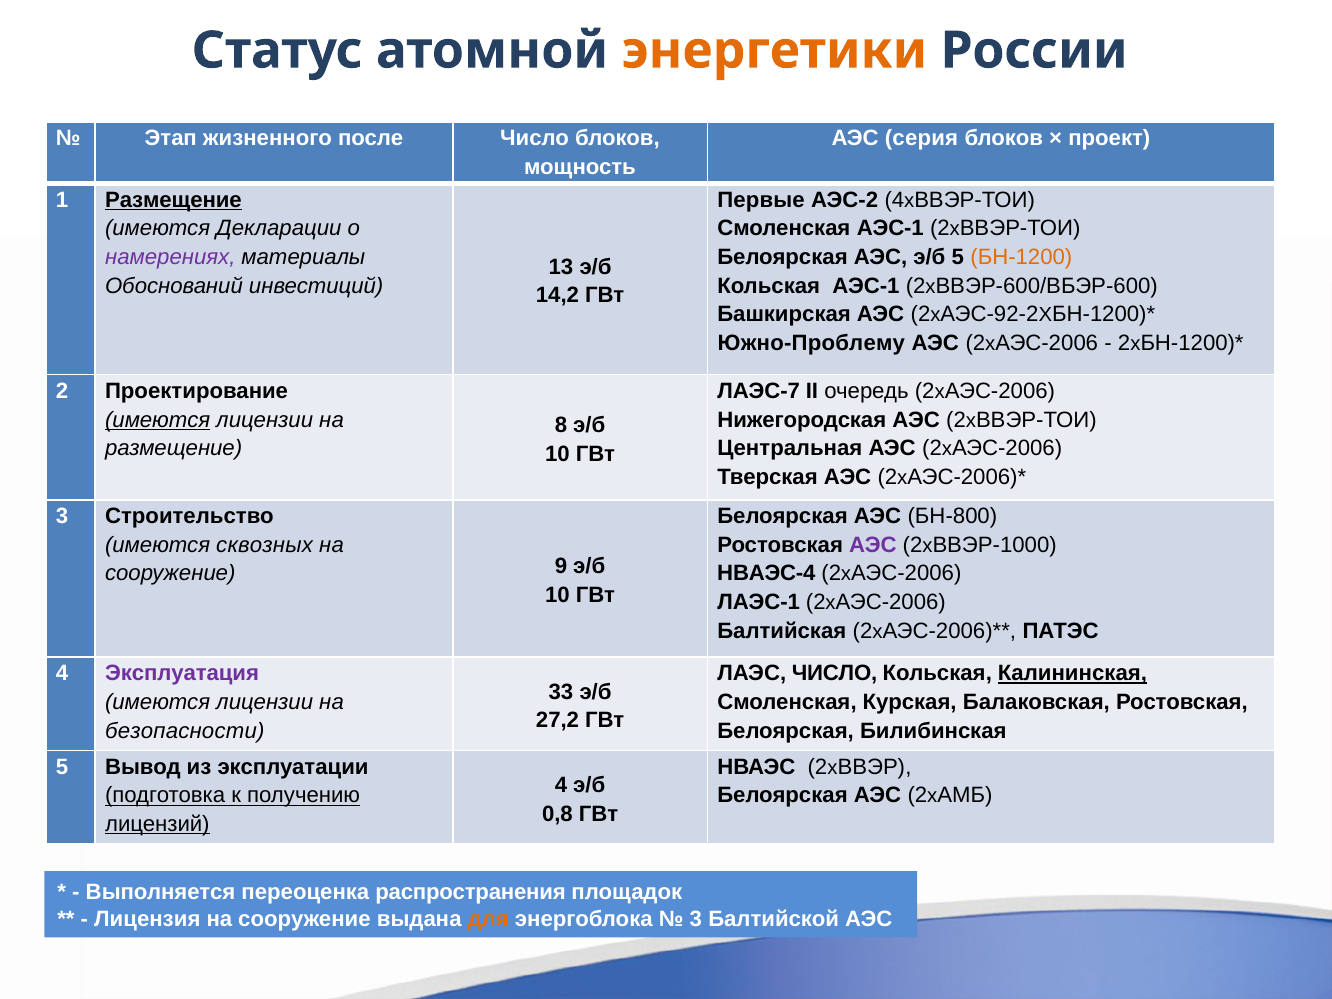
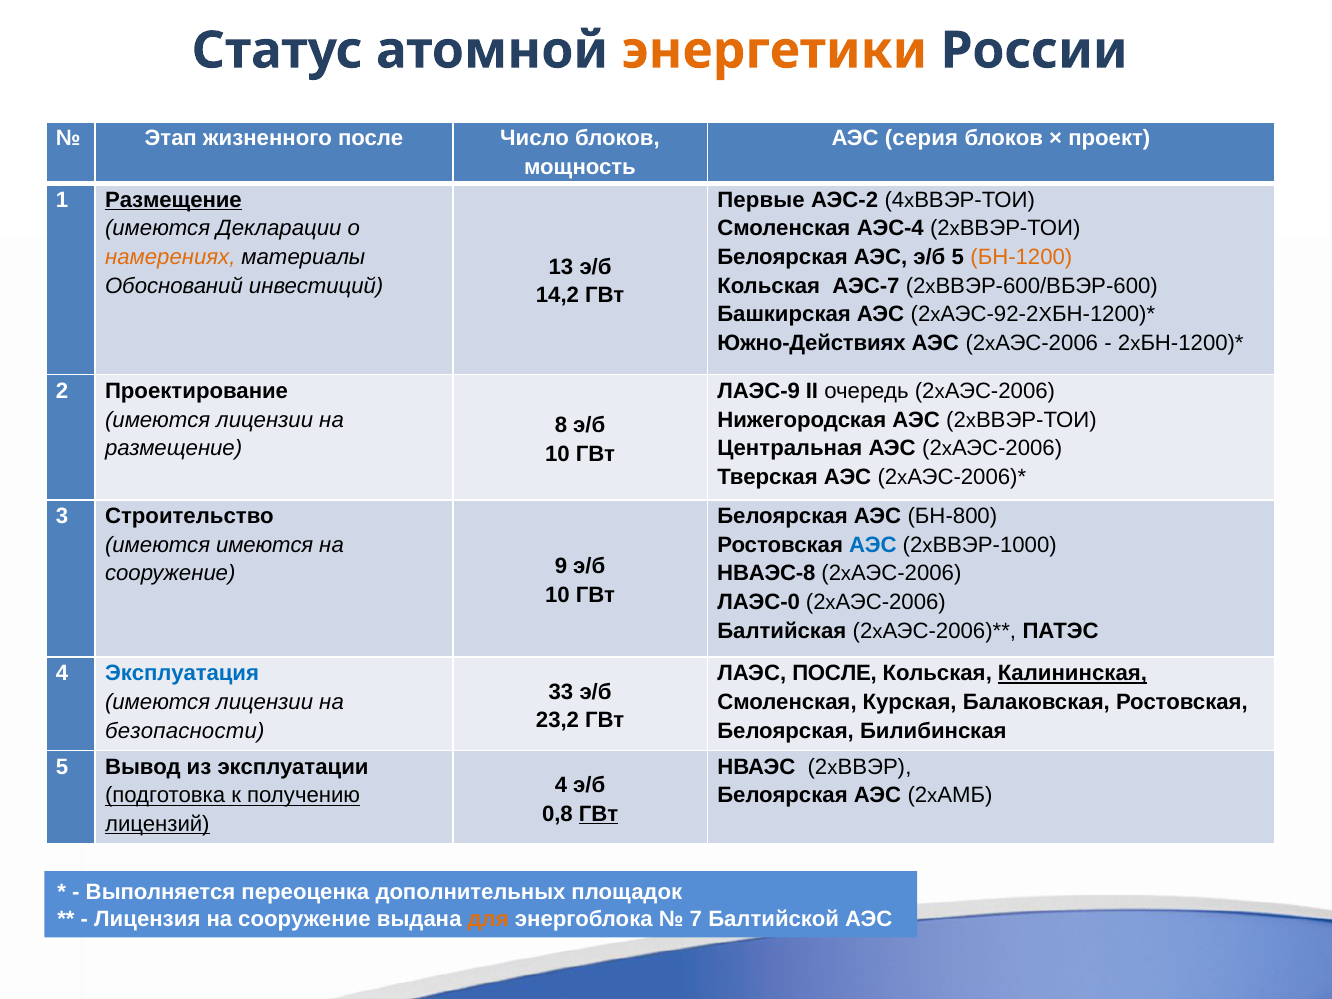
Смоленская АЭС-1: АЭС-1 -> АЭС-4
намерениях colour: purple -> orange
Кольская АЭС-1: АЭС-1 -> АЭС-7
Южно-Проблему: Южно-Проблему -> Южно-Действиях
ЛАЭС-7: ЛАЭС-7 -> ЛАЭС-9
имеются at (158, 420) underline: present -> none
имеются сквозных: сквозных -> имеются
АЭС at (873, 545) colour: purple -> blue
НВАЭС-4: НВАЭС-4 -> НВАЭС-8
ЛАЭС-1: ЛАЭС-1 -> ЛАЭС-0
Эксплуатация colour: purple -> blue
ЛАЭС ЧИСЛО: ЧИСЛО -> ПОСЛЕ
27,2: 27,2 -> 23,2
ГВт at (599, 814) underline: none -> present
распространения: распространения -> дополнительных
3 at (696, 919): 3 -> 7
